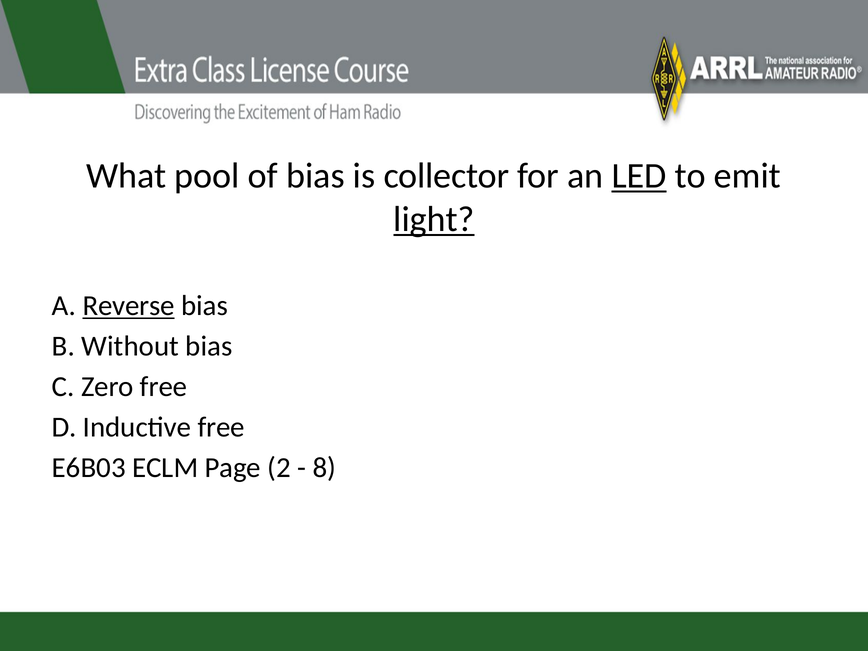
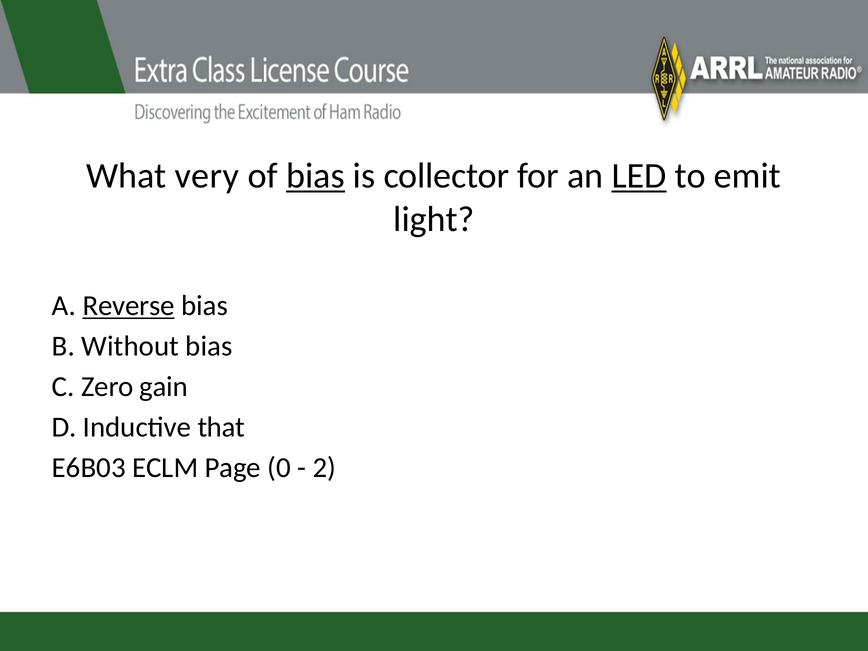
pool: pool -> very
bias at (315, 176) underline: none -> present
light underline: present -> none
Zero free: free -> gain
Inductive free: free -> that
2: 2 -> 0
8: 8 -> 2
